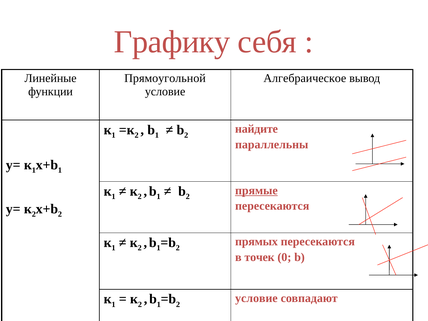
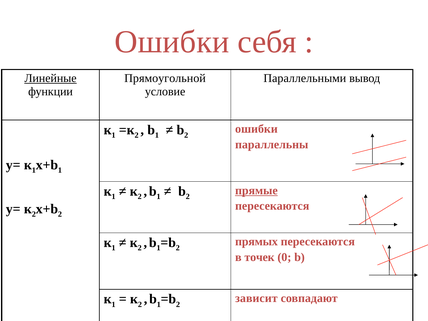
Графику at (172, 42): Графику -> Ошибки
Линейные underline: none -> present
Алгебраическое: Алгебраическое -> Параллельными
найдите at (256, 129): найдите -> ошибки
условие at (256, 298): условие -> зависит
